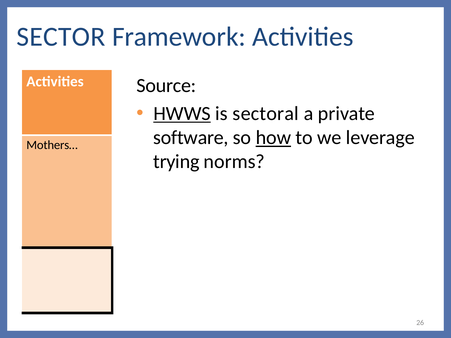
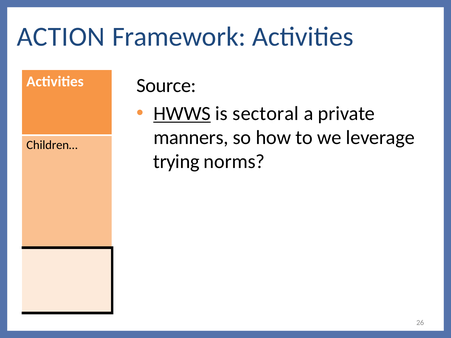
SECTOR: SECTOR -> ACTION
software: software -> manners
how underline: present -> none
Mothers…: Mothers… -> Children…
